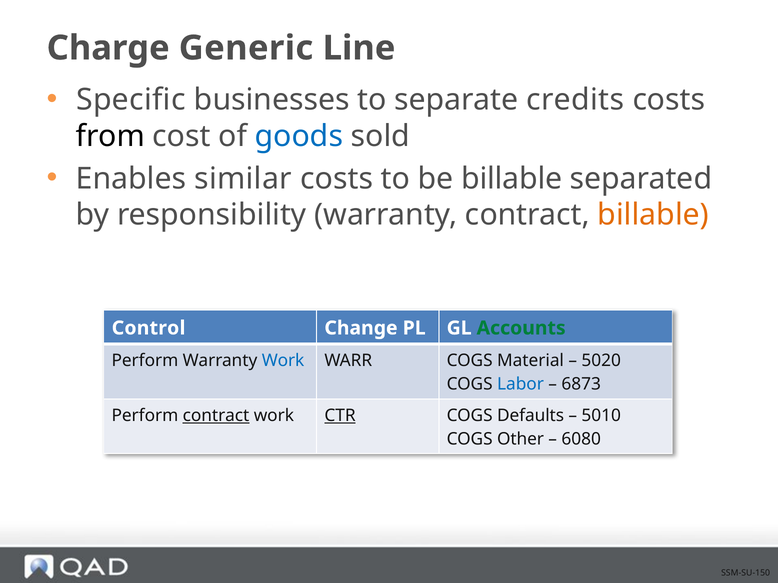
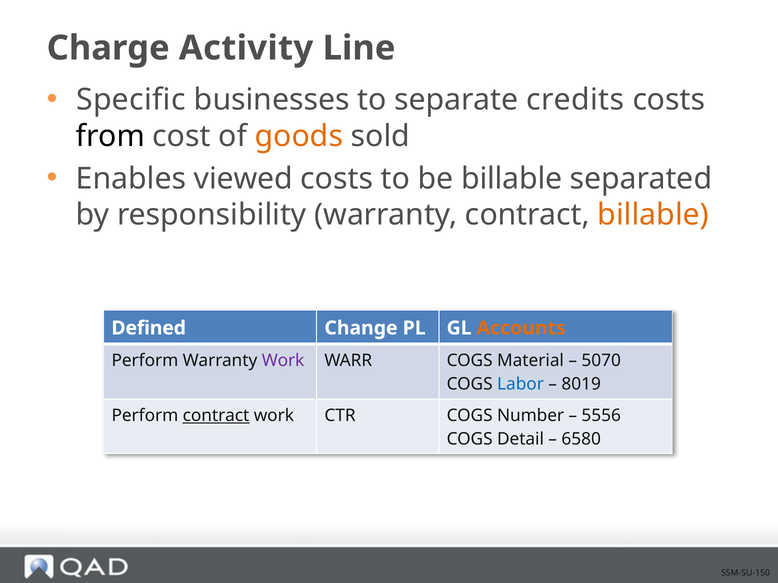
Generic: Generic -> Activity
goods colour: blue -> orange
similar: similar -> viewed
Control: Control -> Defined
Accounts colour: green -> orange
Work at (283, 361) colour: blue -> purple
5020: 5020 -> 5070
6873: 6873 -> 8019
CTR underline: present -> none
Defaults: Defaults -> Number
5010: 5010 -> 5556
Other: Other -> Detail
6080: 6080 -> 6580
